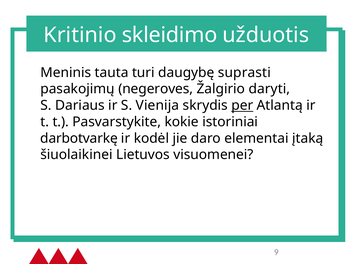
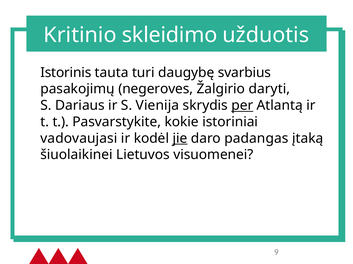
Meninis: Meninis -> Istorinis
suprasti: suprasti -> svarbius
darbotvarkę: darbotvarkę -> vadovaujasi
jie underline: none -> present
elementai: elementai -> padangas
